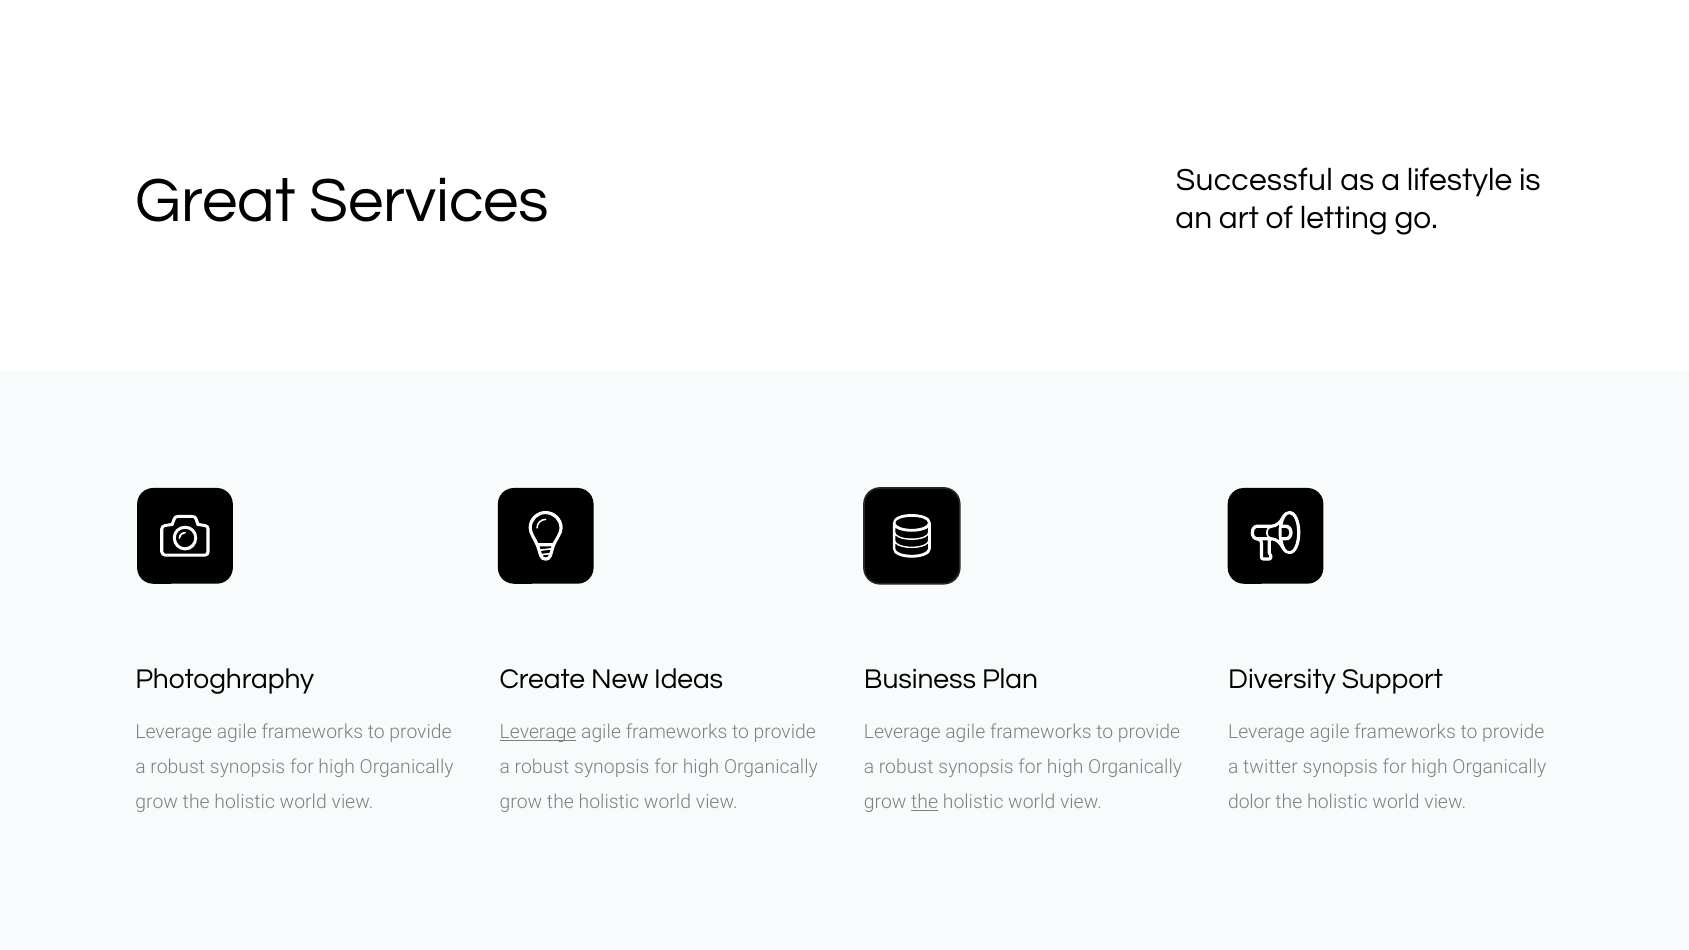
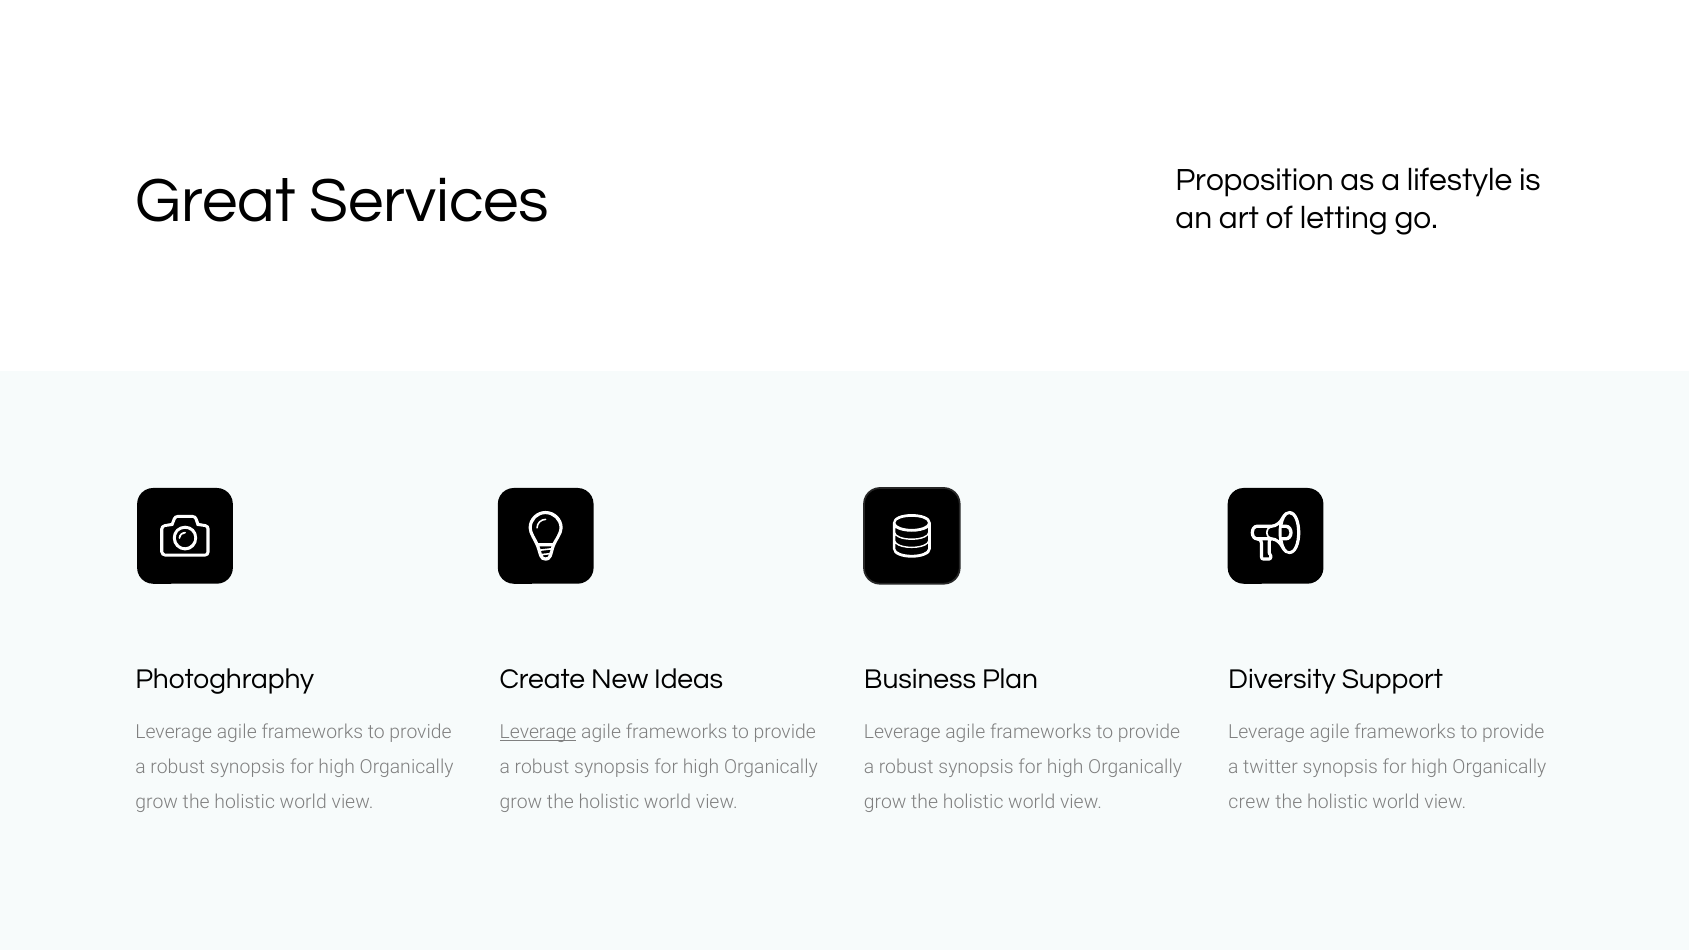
Successful: Successful -> Proposition
the at (925, 802) underline: present -> none
dolor: dolor -> crew
